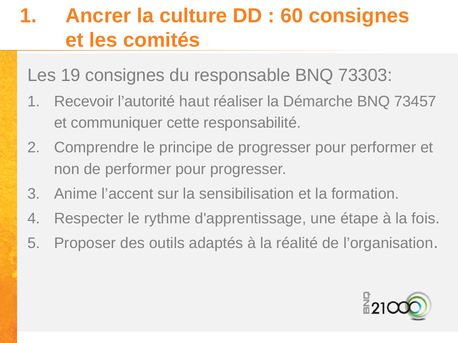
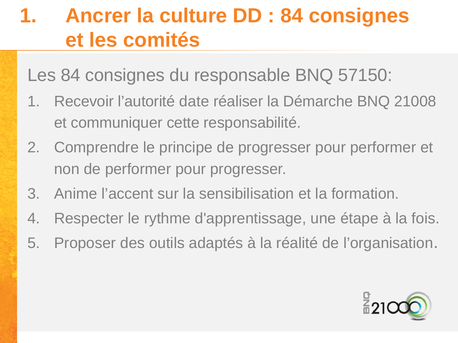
60 at (292, 16): 60 -> 84
Les 19: 19 -> 84
73303: 73303 -> 57150
haut: haut -> date
73457: 73457 -> 21008
